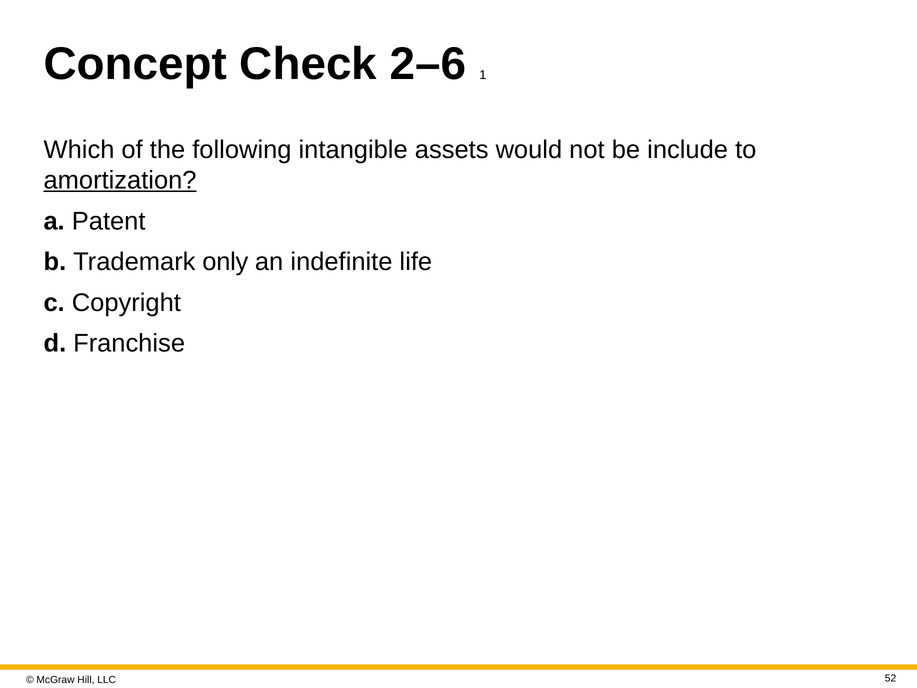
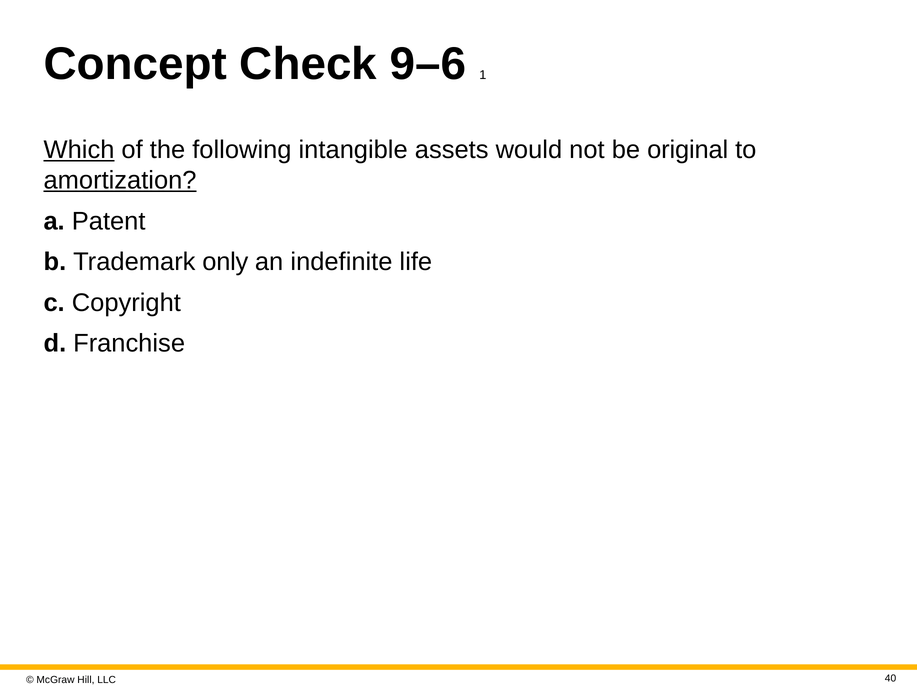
2–6: 2–6 -> 9–6
Which underline: none -> present
include: include -> original
52: 52 -> 40
